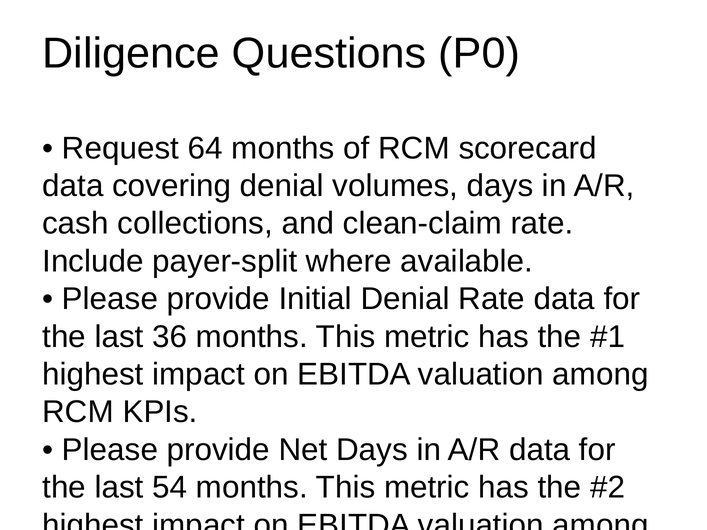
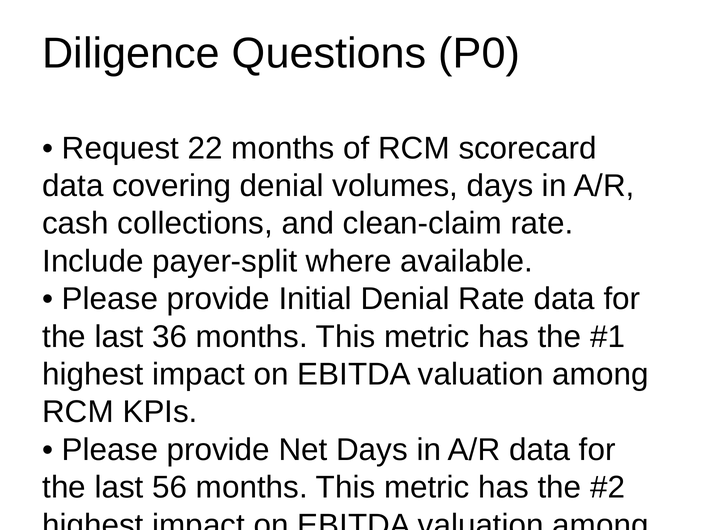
64: 64 -> 22
54: 54 -> 56
